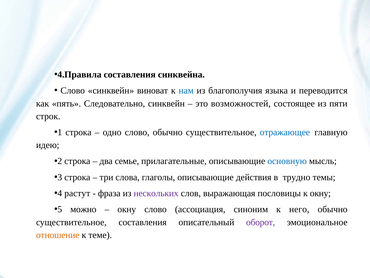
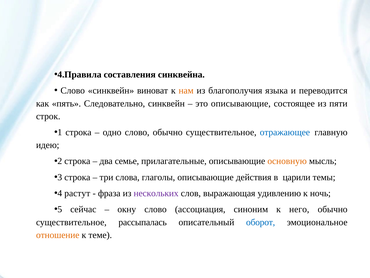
нам colour: blue -> orange
это возможностей: возможностей -> описывающие
основную colour: blue -> orange
трудно: трудно -> царили
пословицы: пословицы -> удивлению
к окну: окну -> ночь
можно: можно -> сейчас
существительное составления: составления -> рассыпалась
оборот colour: purple -> blue
